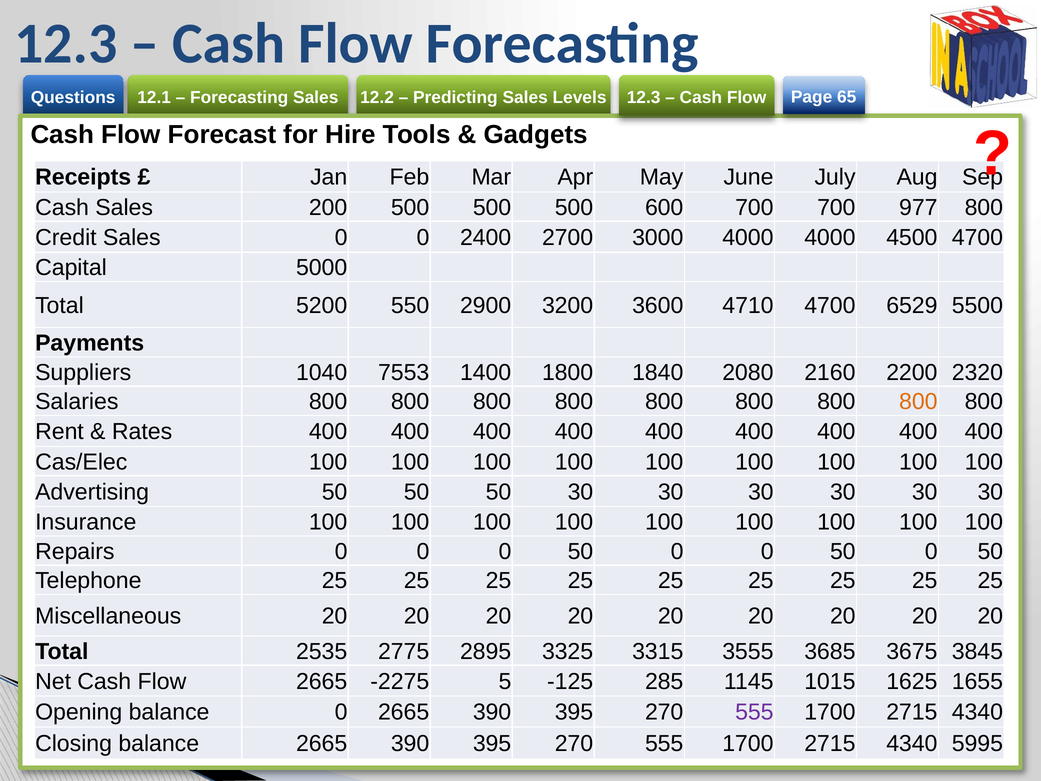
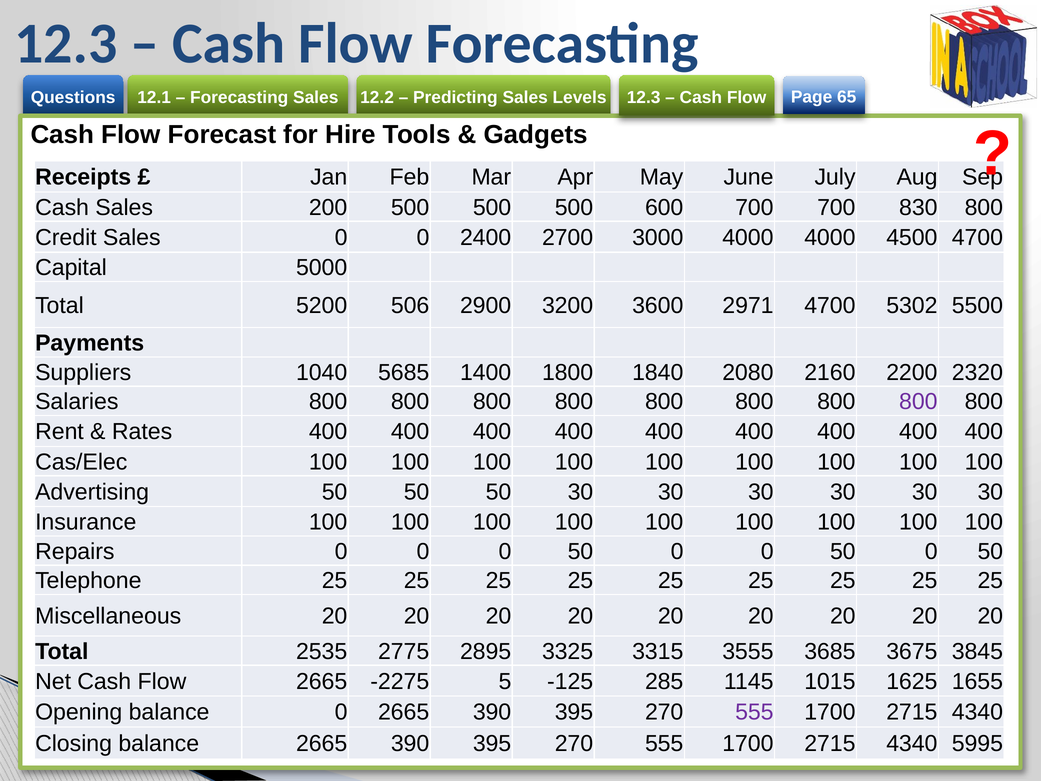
977: 977 -> 830
550: 550 -> 506
4710: 4710 -> 2971
6529: 6529 -> 5302
7553: 7553 -> 5685
800 at (918, 402) colour: orange -> purple
